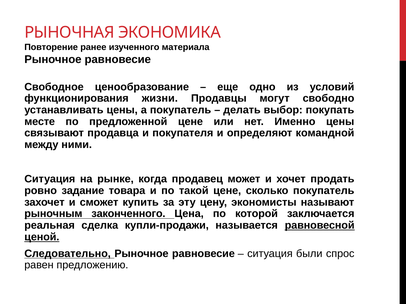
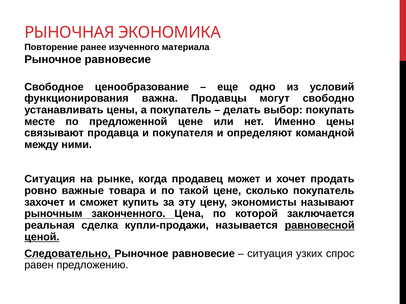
жизни: жизни -> важна
задание: задание -> важные
были: были -> узких
